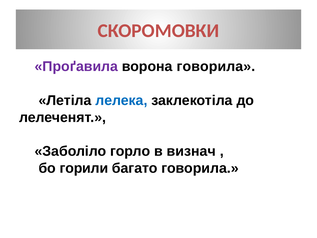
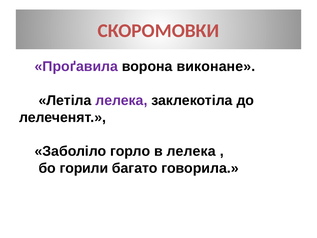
ворона говорила: говорила -> виконане
лелека at (121, 100) colour: blue -> purple
в визнач: визнач -> лелека
